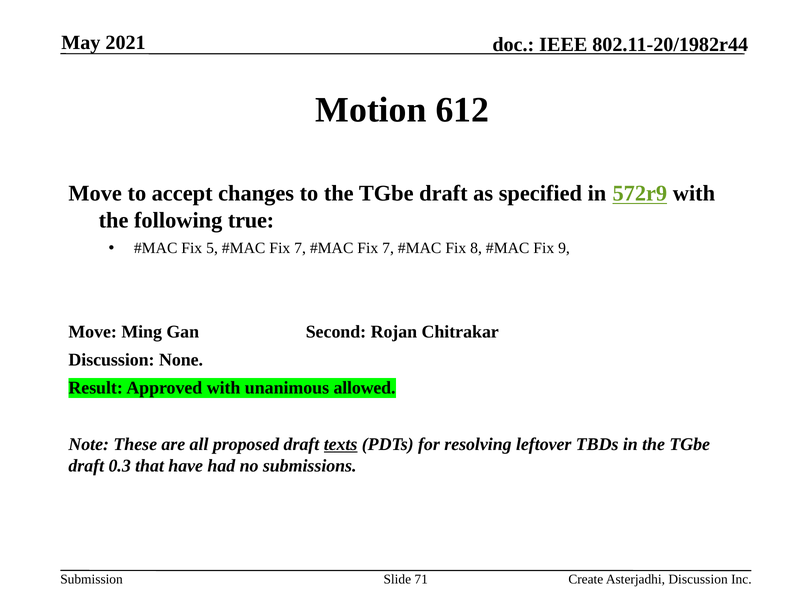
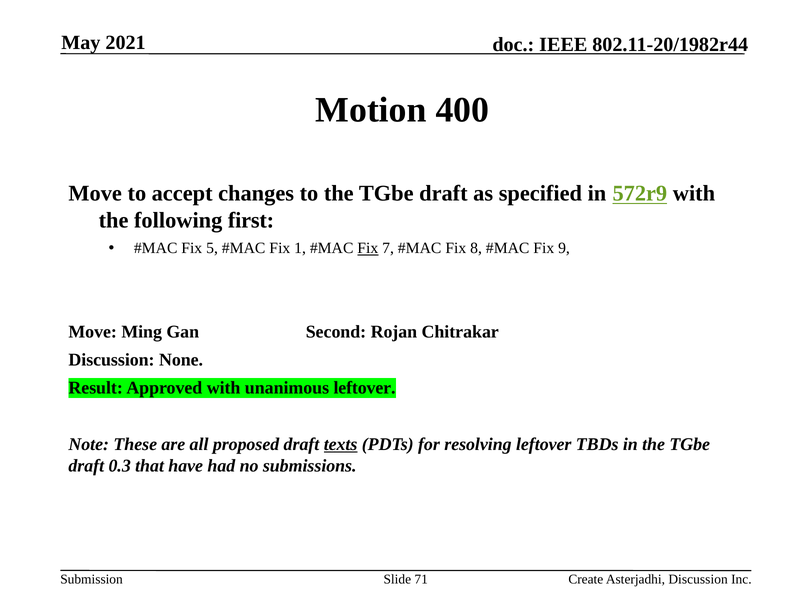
612: 612 -> 400
true: true -> first
7 at (300, 248): 7 -> 1
Fix at (368, 248) underline: none -> present
unanimous allowed: allowed -> leftover
